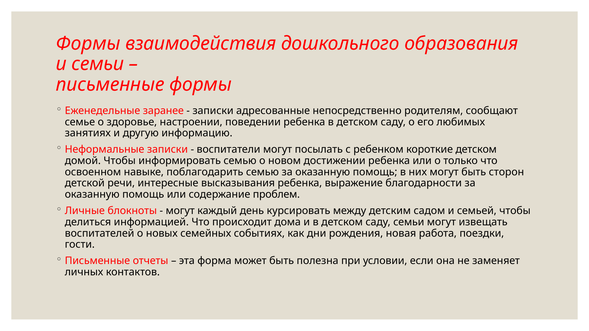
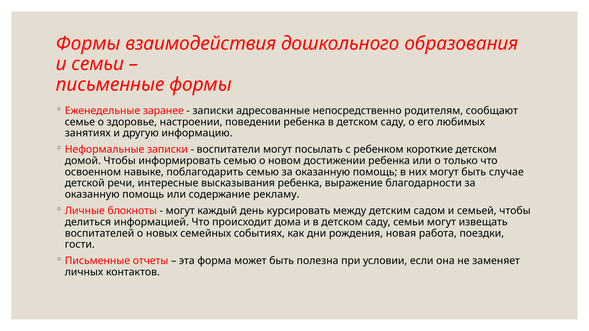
сторон: сторон -> случае
проблем: проблем -> рекламу
